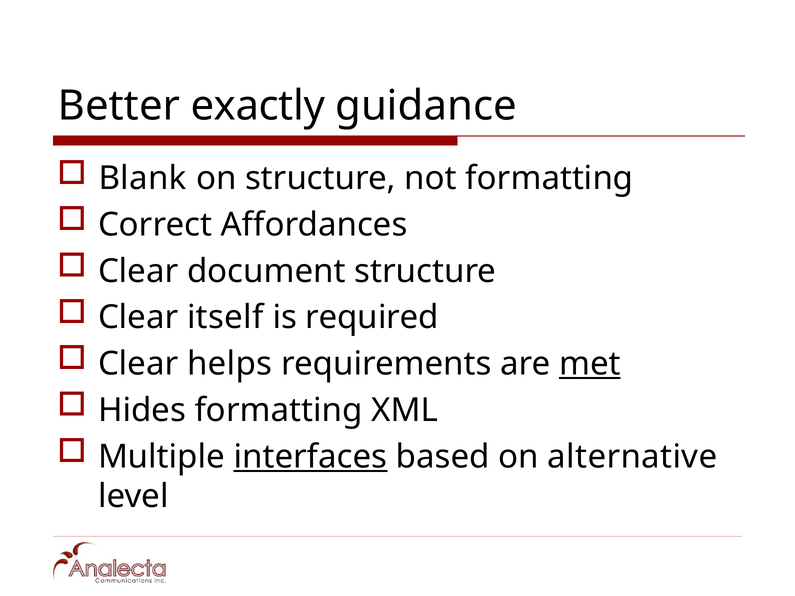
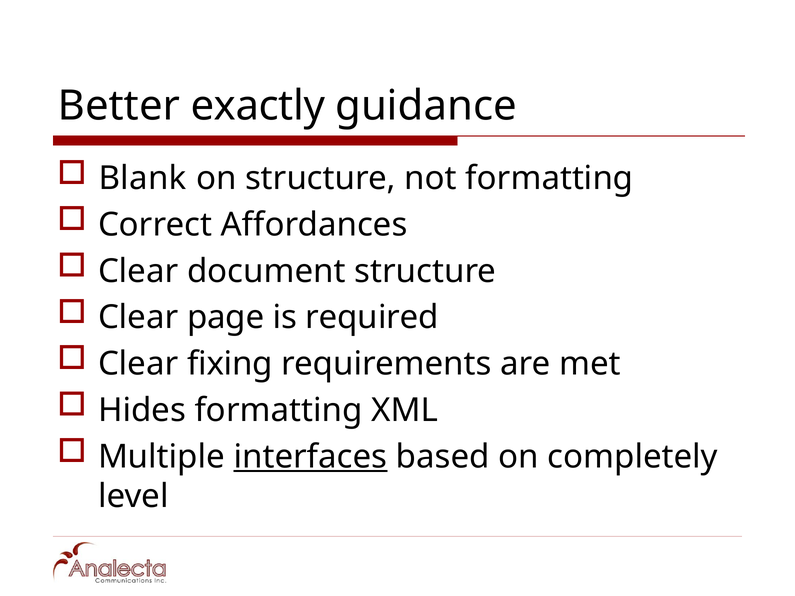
itself: itself -> page
helps: helps -> fixing
met underline: present -> none
alternative: alternative -> completely
